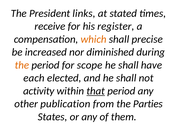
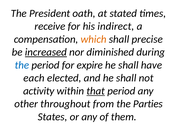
links: links -> oath
register: register -> indirect
increased underline: none -> present
the at (22, 65) colour: orange -> blue
scope: scope -> expire
publication: publication -> throughout
